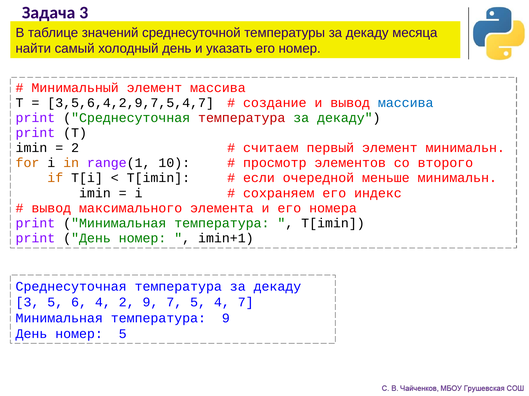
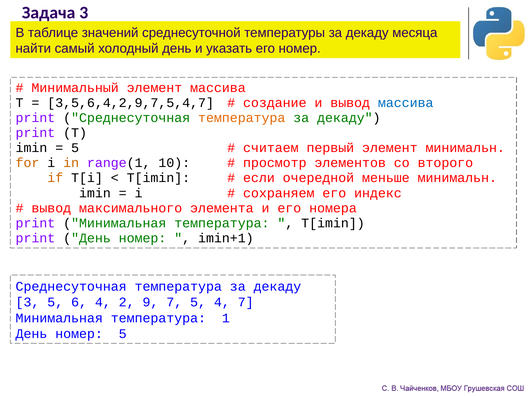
температура at (242, 118) colour: red -> orange
2 at (75, 148): 2 -> 5
температура 9: 9 -> 1
